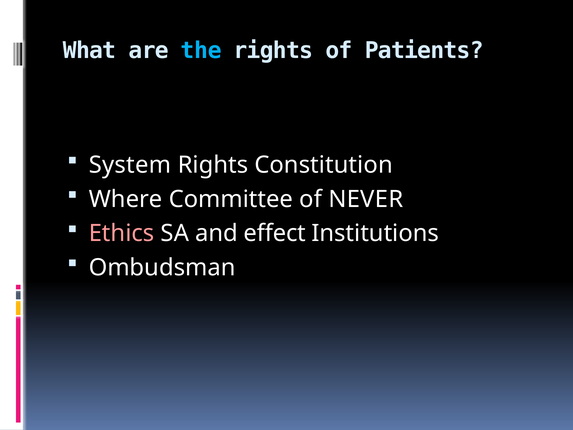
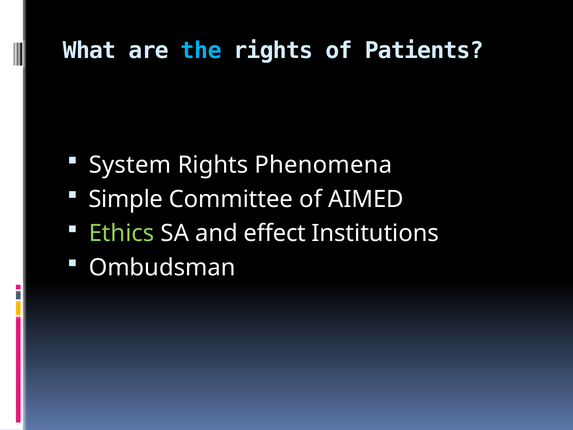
Constitution: Constitution -> Phenomena
Where: Where -> Simple
NEVER: NEVER -> AIMED
Ethics colour: pink -> light green
